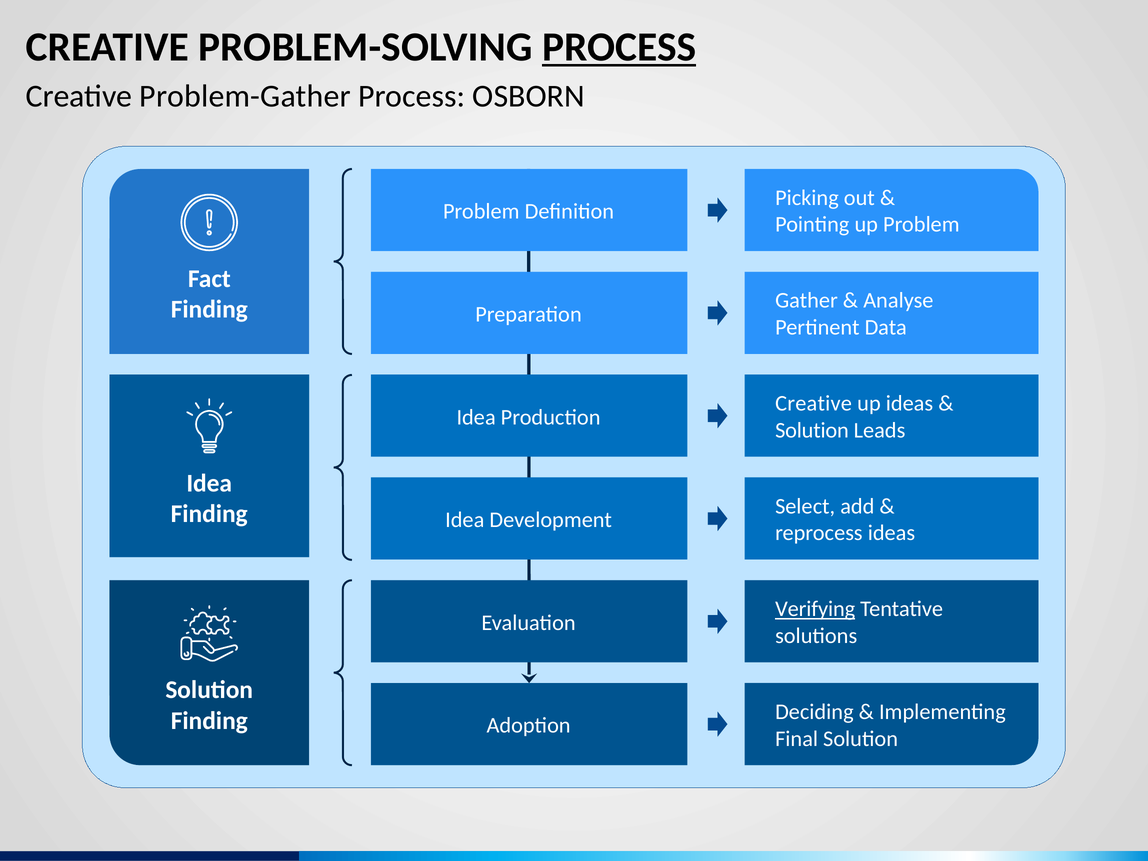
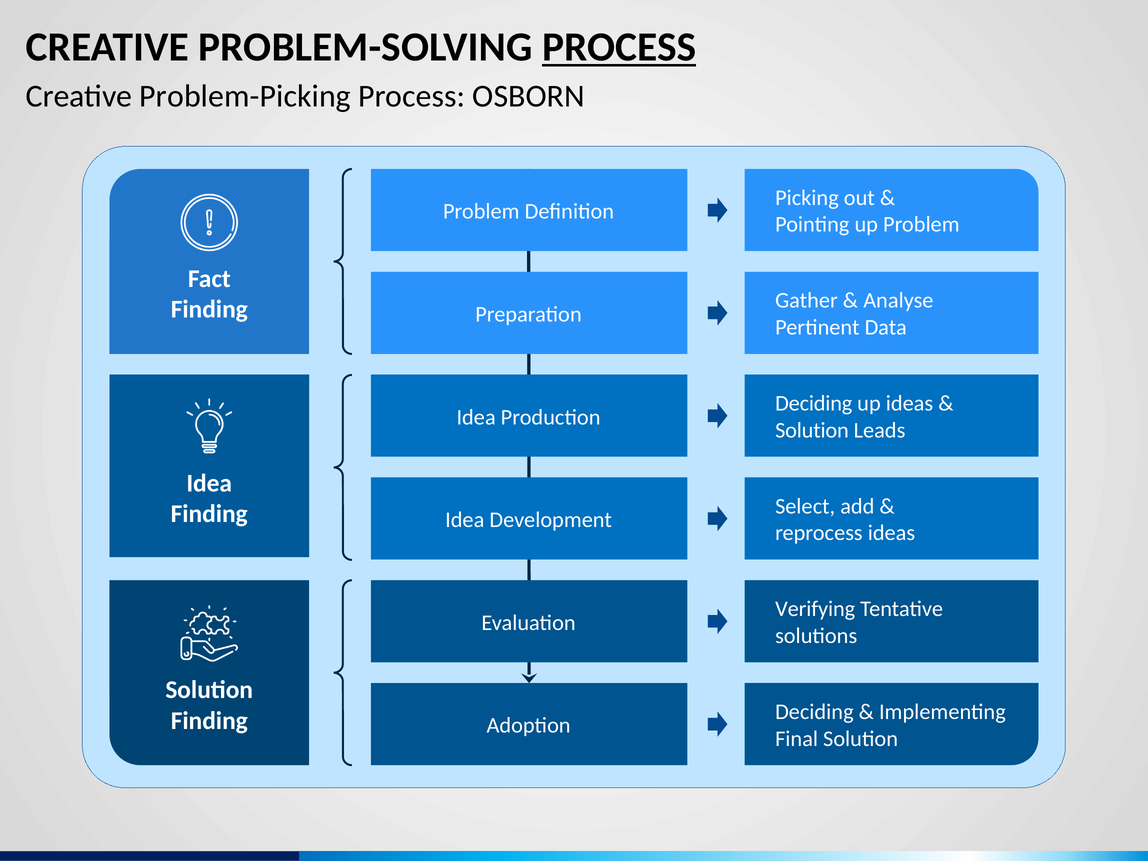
Problem-Gather: Problem-Gather -> Problem-Picking
Creative at (814, 403): Creative -> Deciding
Verifying underline: present -> none
